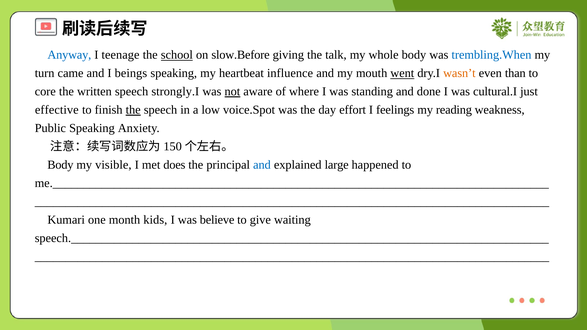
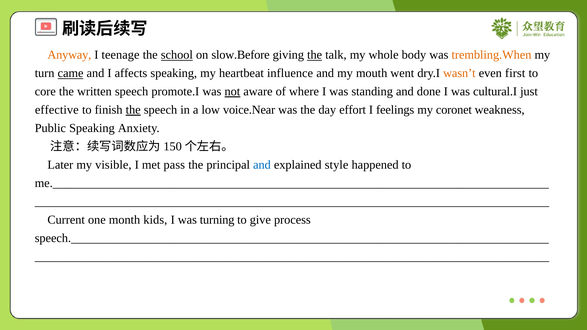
Anyway colour: blue -> orange
the at (315, 55) underline: none -> present
trembling.When colour: blue -> orange
came underline: none -> present
beings: beings -> affects
went underline: present -> none
than: than -> first
strongly.I: strongly.I -> promote.I
voice.Spot: voice.Spot -> voice.Near
reading: reading -> coronet
Body at (60, 165): Body -> Later
does: does -> pass
large: large -> style
Kumari: Kumari -> Current
believe: believe -> turning
waiting: waiting -> process
